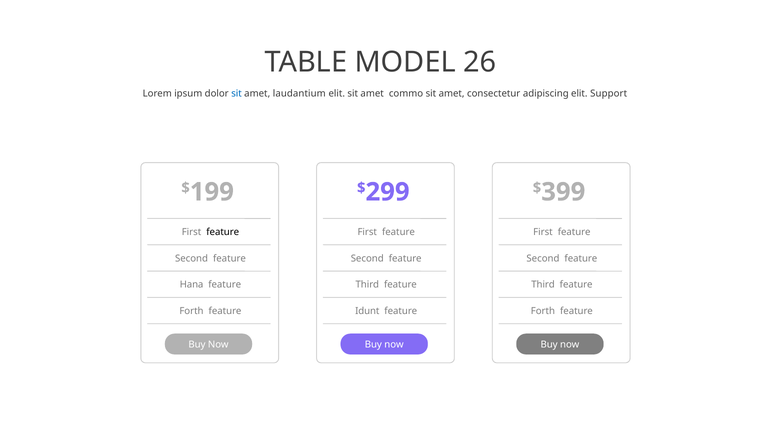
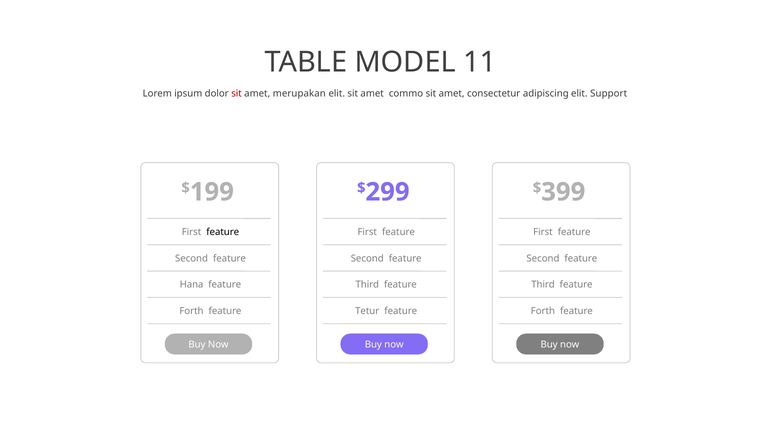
26: 26 -> 11
sit at (237, 93) colour: blue -> red
laudantium: laudantium -> merupakan
Idunt: Idunt -> Tetur
